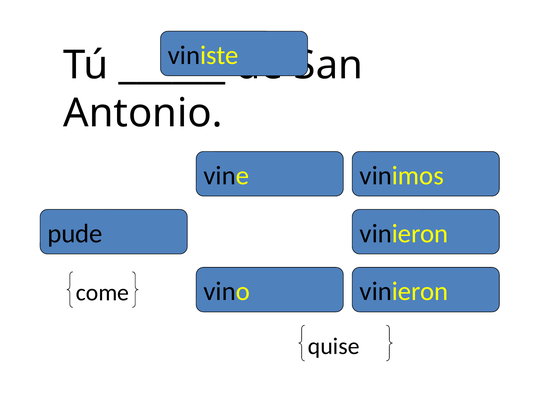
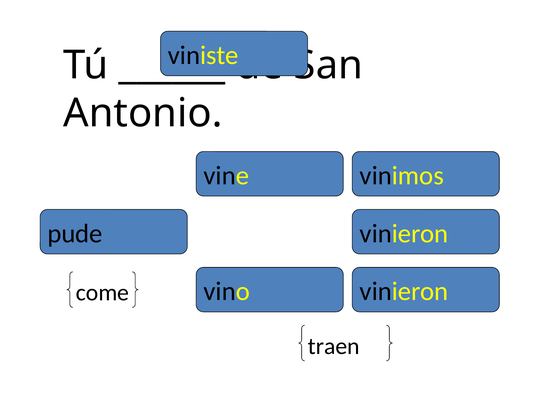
quise: quise -> traen
